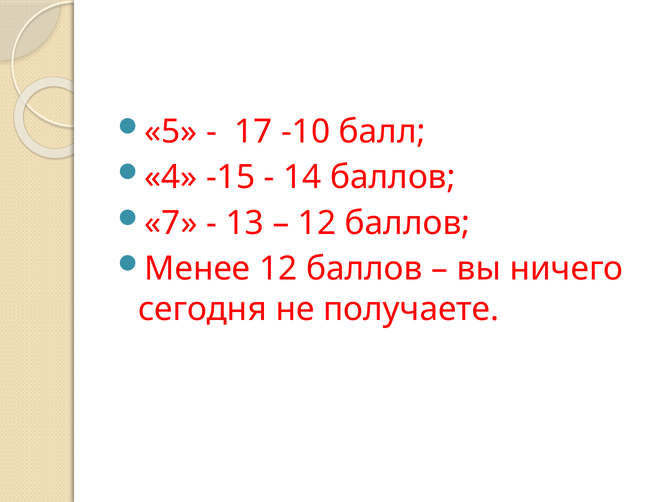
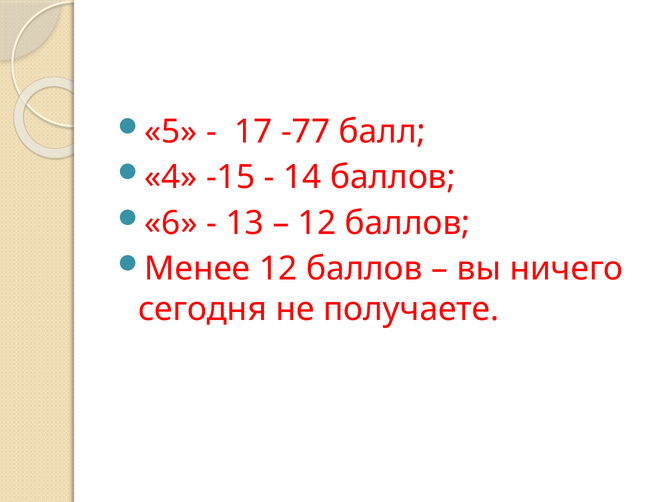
-10: -10 -> -77
7: 7 -> 6
